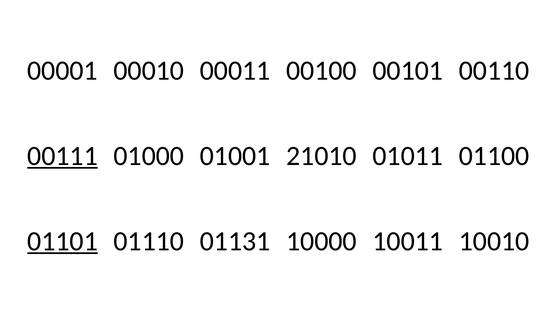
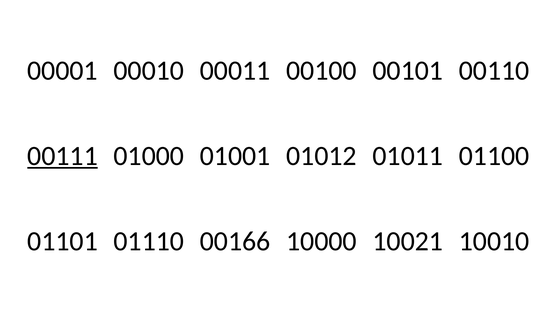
21010: 21010 -> 01012
01101 underline: present -> none
01131: 01131 -> 00166
10011: 10011 -> 10021
